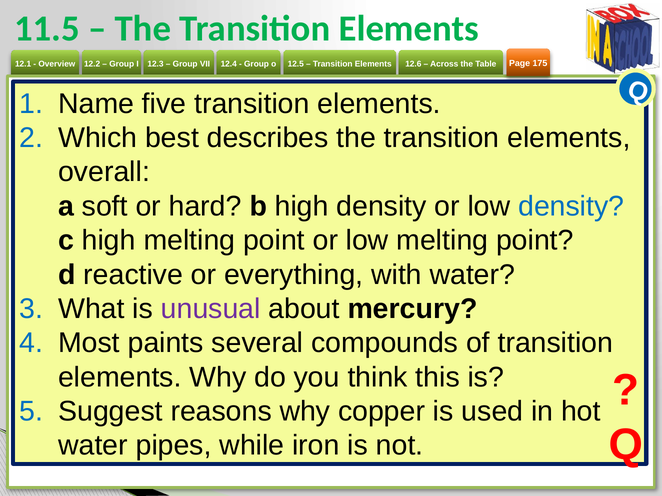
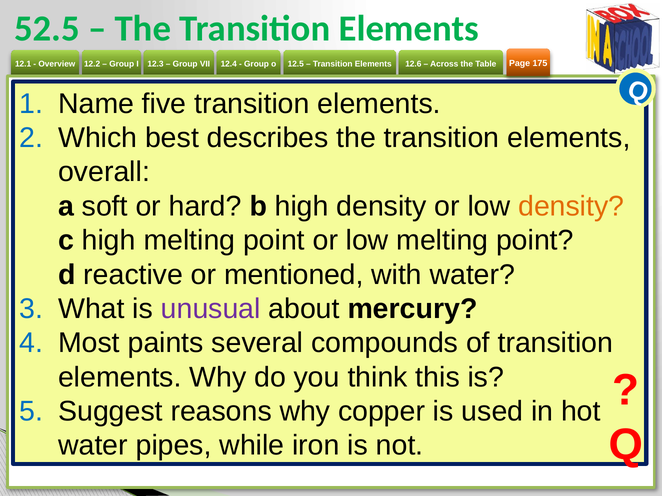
11.5: 11.5 -> 52.5
density at (571, 206) colour: blue -> orange
everything: everything -> mentioned
